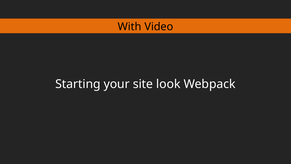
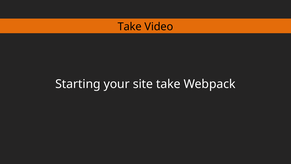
With at (130, 27): With -> Take
site look: look -> take
